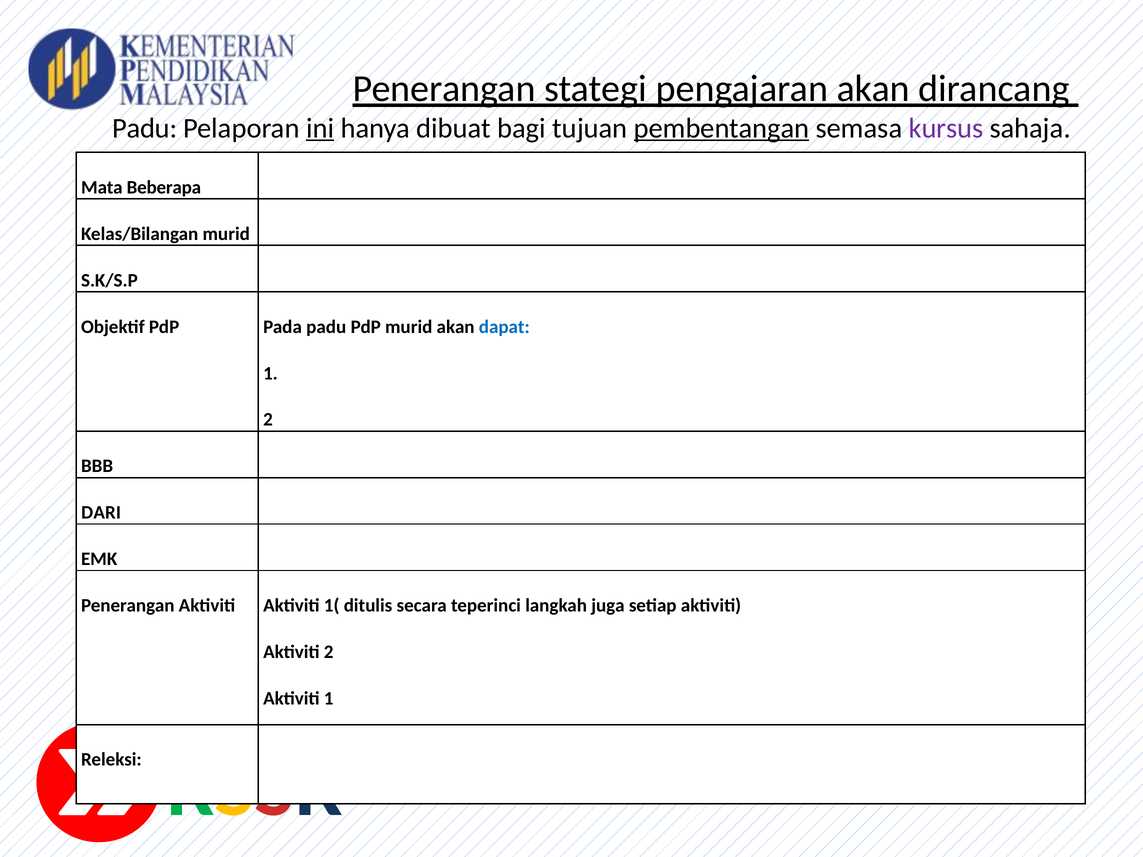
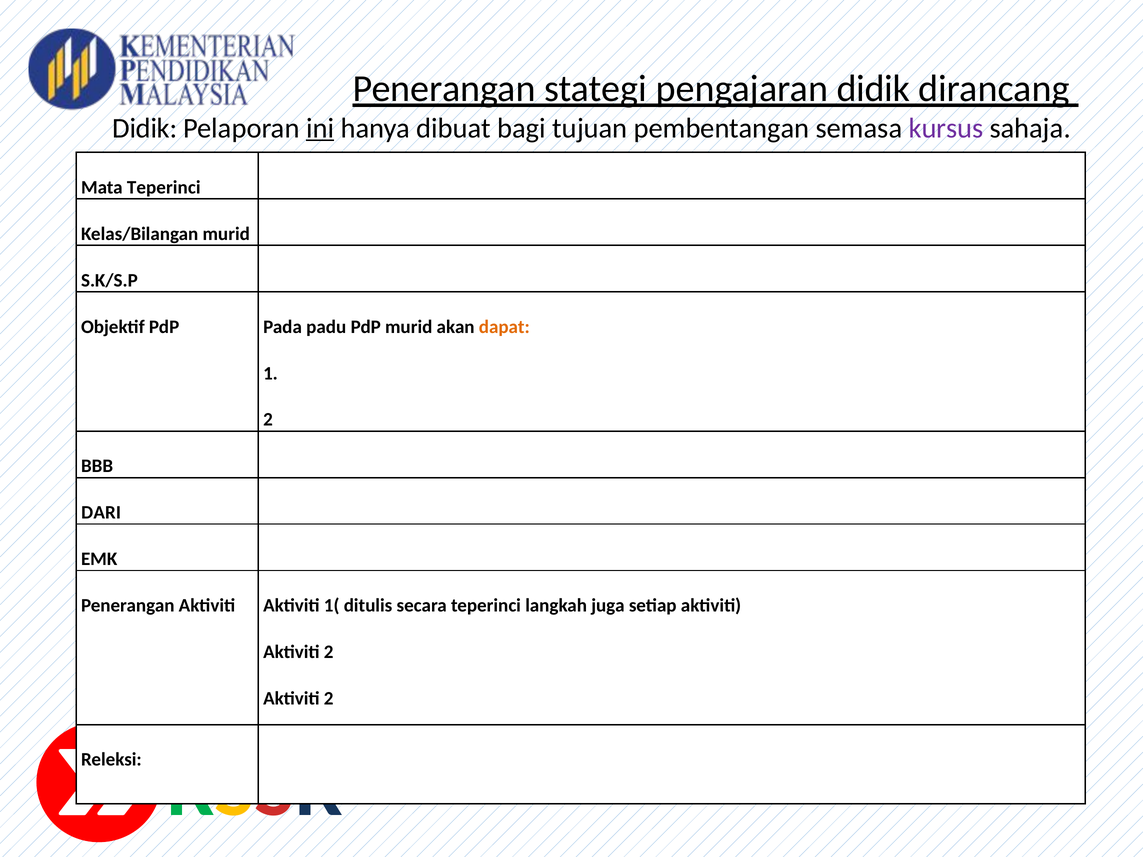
pengajaran akan: akan -> didik
Padu at (145, 128): Padu -> Didik
pembentangan underline: present -> none
Mata Beberapa: Beberapa -> Teperinci
dapat colour: blue -> orange
1 at (329, 699): 1 -> 2
